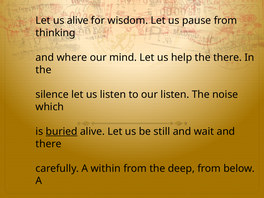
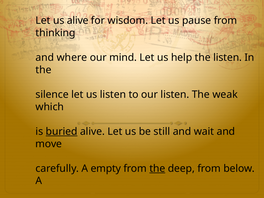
the there: there -> listen
The noise: noise -> weak
there at (49, 144): there -> move
A within: within -> empty
the at (157, 168) underline: none -> present
